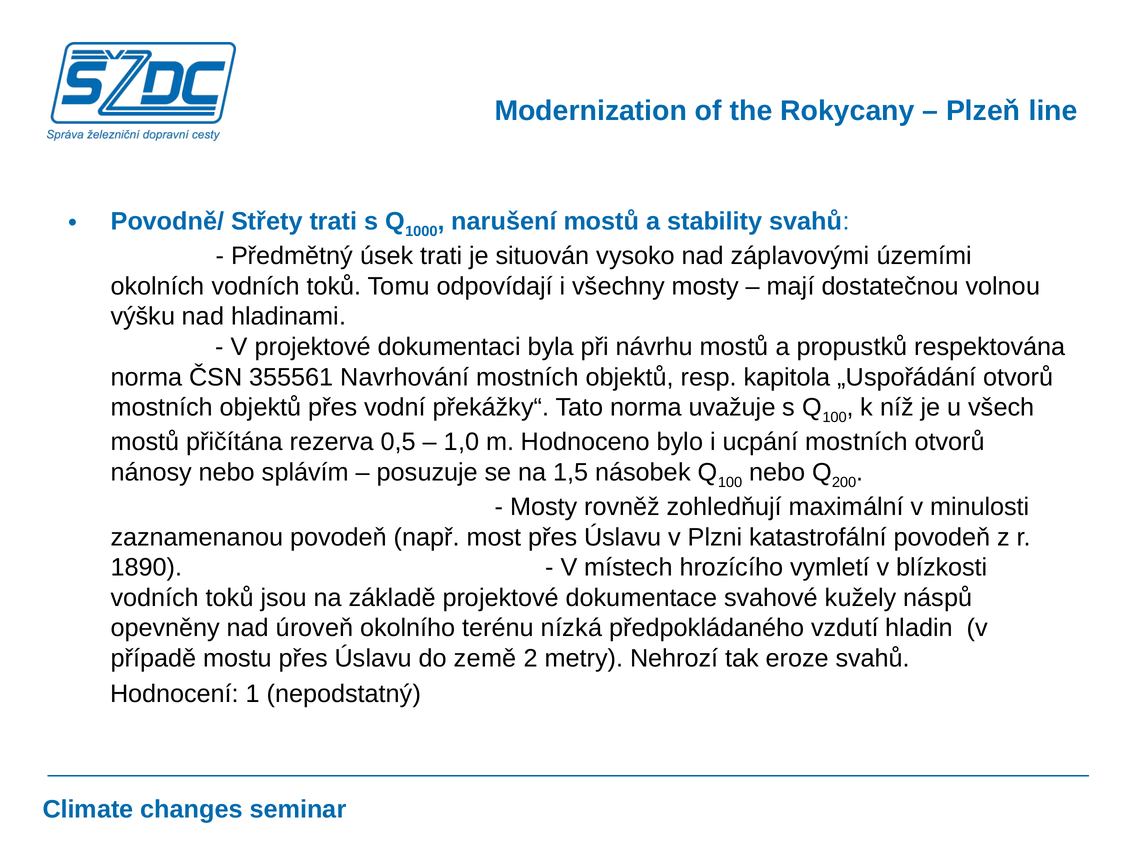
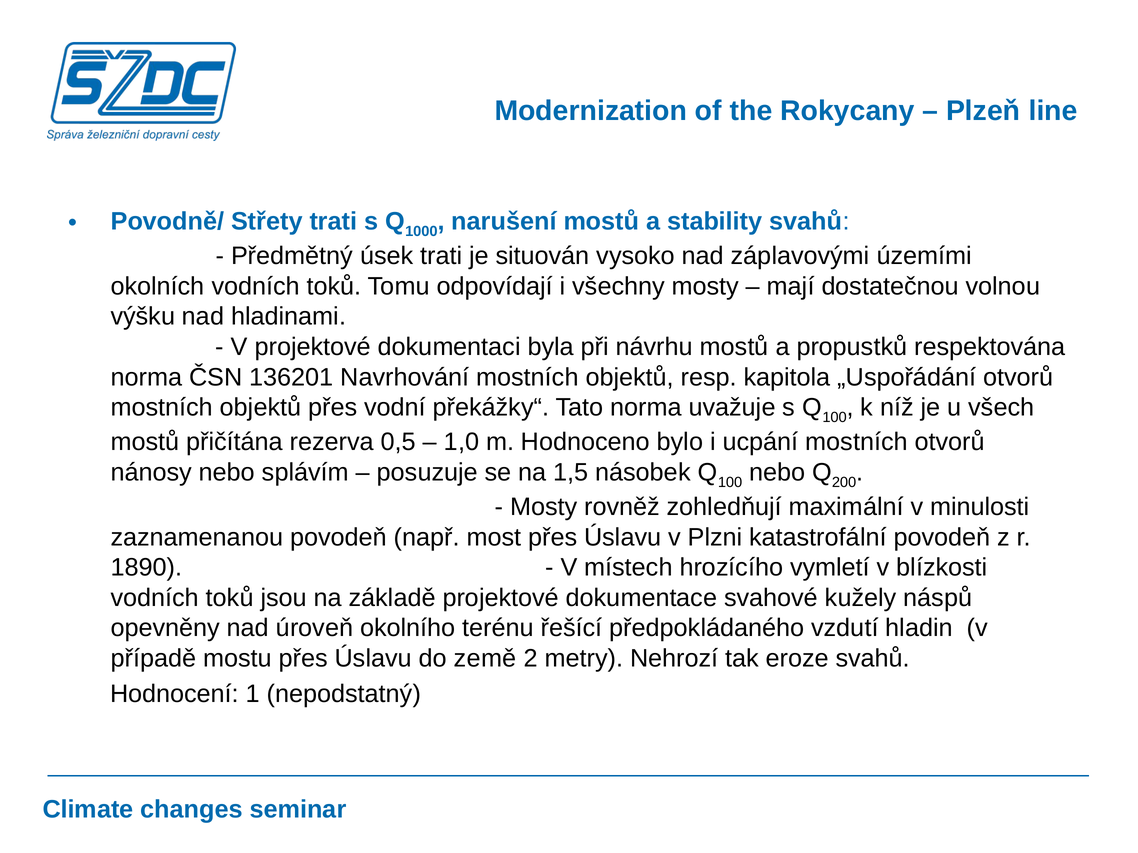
355561: 355561 -> 136201
nízká: nízká -> řešící
